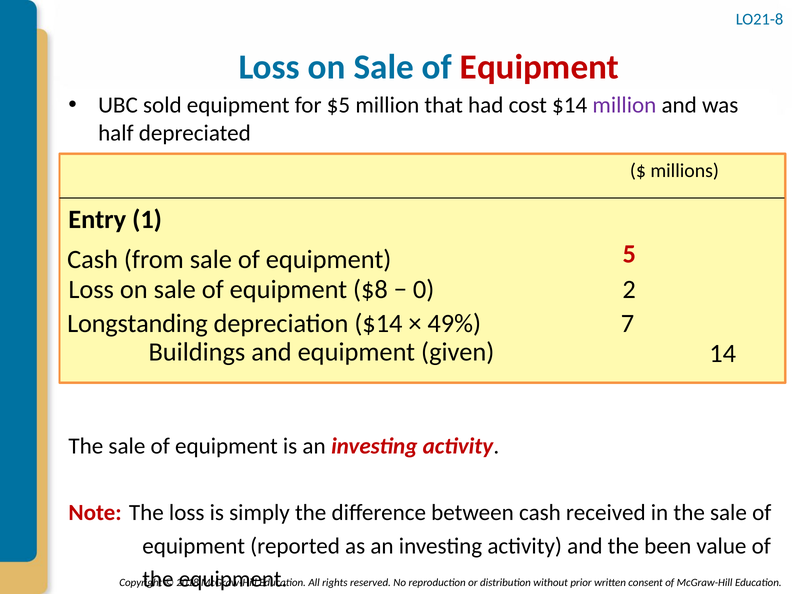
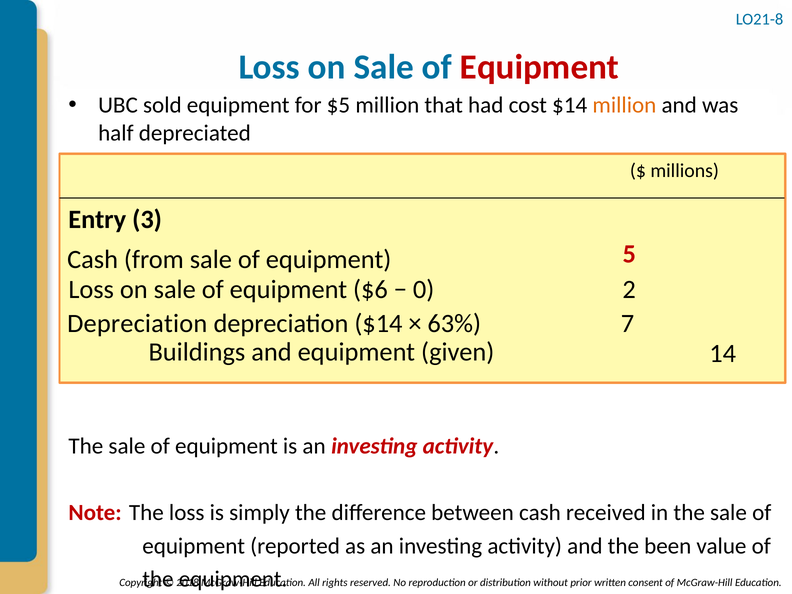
million at (624, 105) colour: purple -> orange
1: 1 -> 3
$8: $8 -> $6
Longstanding at (137, 324): Longstanding -> Depreciation
49%: 49% -> 63%
